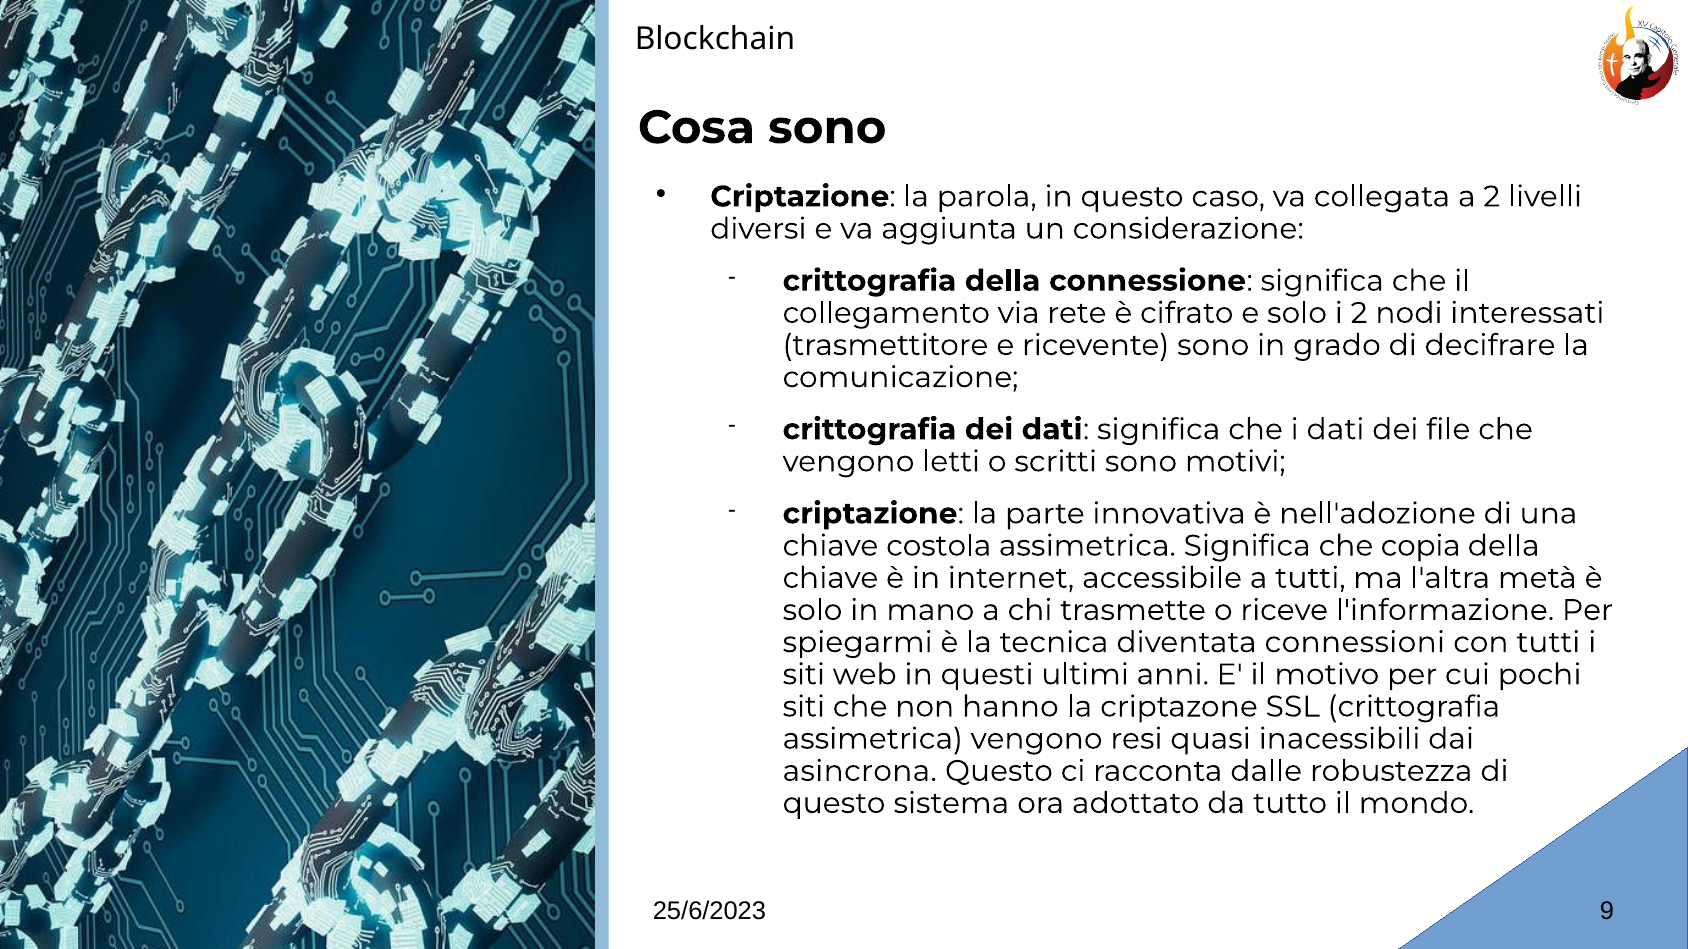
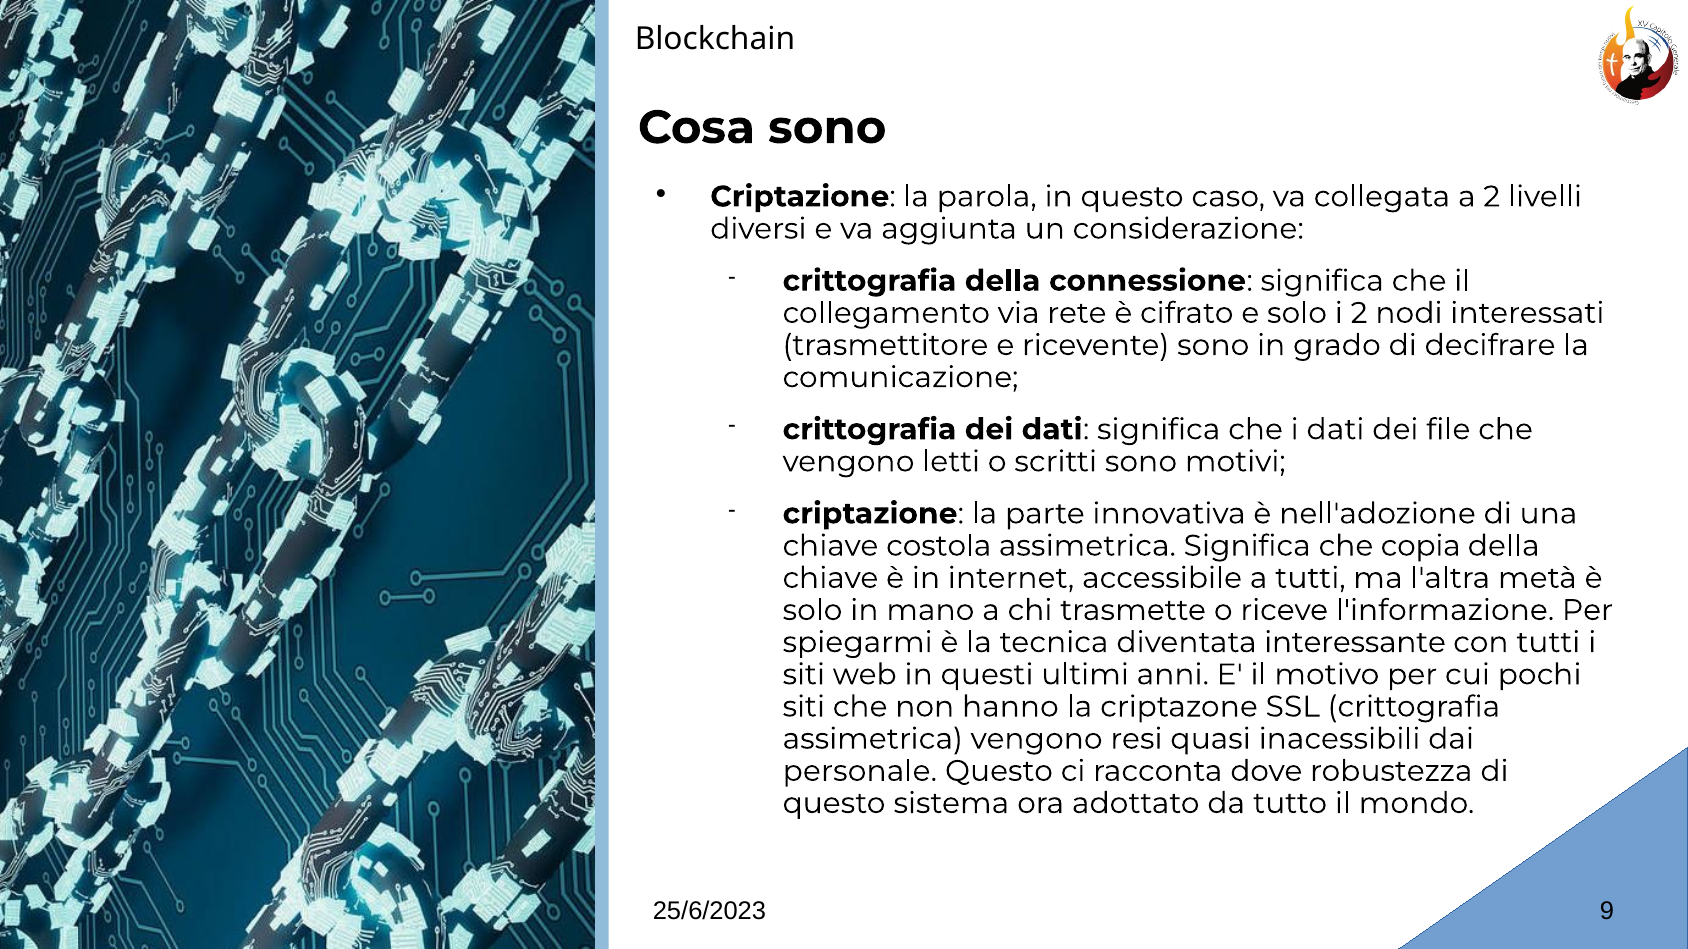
connessioni: connessioni -> interessante
asincrona: asincrona -> personale
dalle: dalle -> dove
